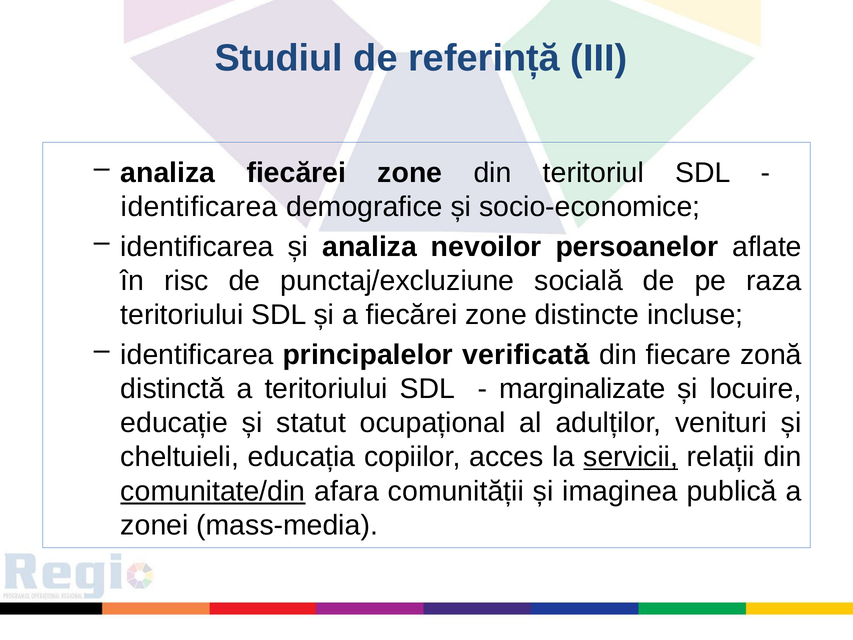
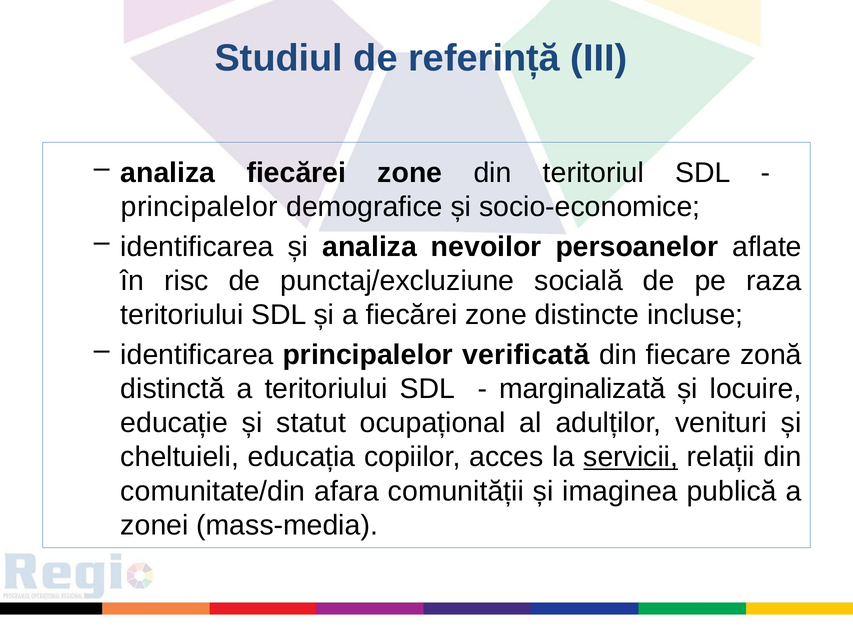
identificarea at (199, 207): identificarea -> principalelor
marginalizate: marginalizate -> marginalizată
comunitate/din underline: present -> none
